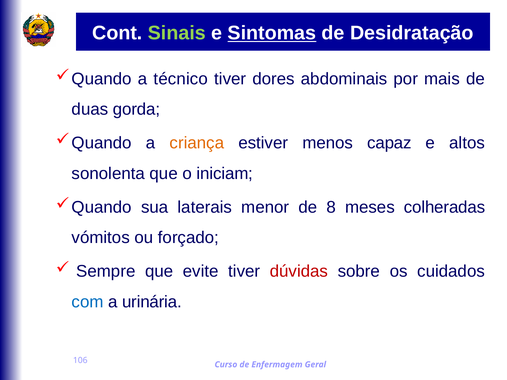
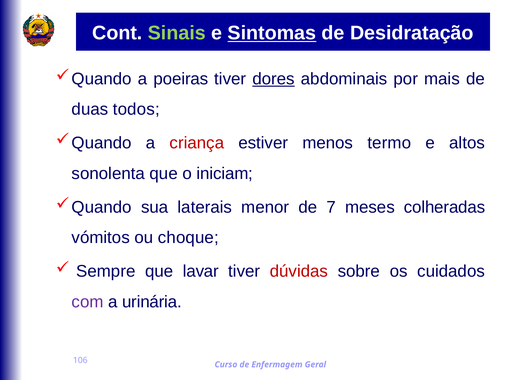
técnico: técnico -> poeiras
dores underline: none -> present
gorda: gorda -> todos
criança colour: orange -> red
capaz: capaz -> termo
8: 8 -> 7
forçado: forçado -> choque
evite: evite -> lavar
com colour: blue -> purple
